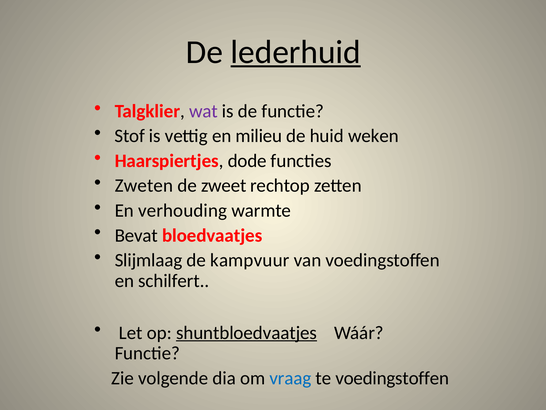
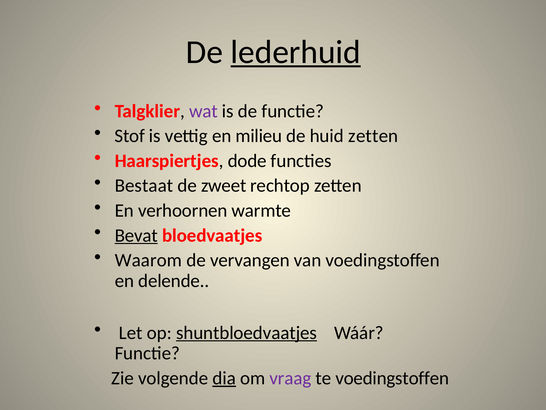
huid weken: weken -> zetten
Zweten: Zweten -> Bestaat
verhouding: verhouding -> verhoornen
Bevat underline: none -> present
Slijmlaag: Slijmlaag -> Waarom
kampvuur: kampvuur -> vervangen
schilfert: schilfert -> delende
dia underline: none -> present
vraag colour: blue -> purple
